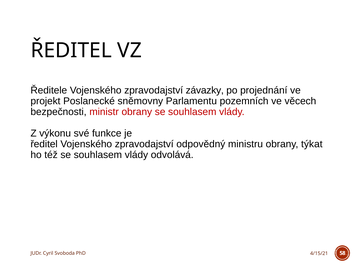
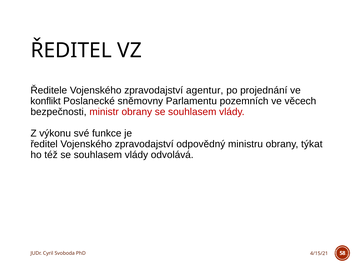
závazky: závazky -> agentur
projekt: projekt -> konflikt
